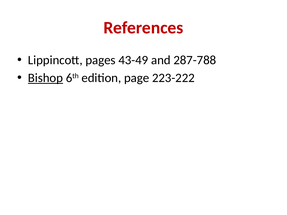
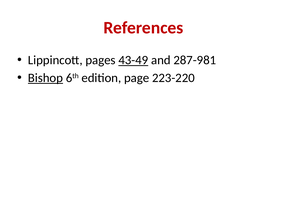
43-49 underline: none -> present
287-788: 287-788 -> 287-981
223-222: 223-222 -> 223-220
